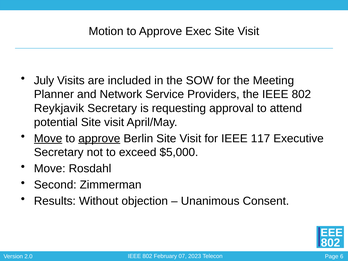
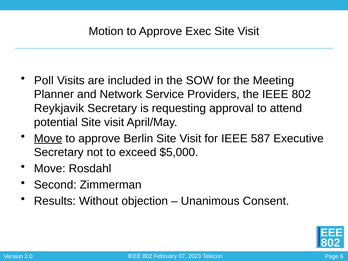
July: July -> Poll
approve at (99, 138) underline: present -> none
117: 117 -> 587
